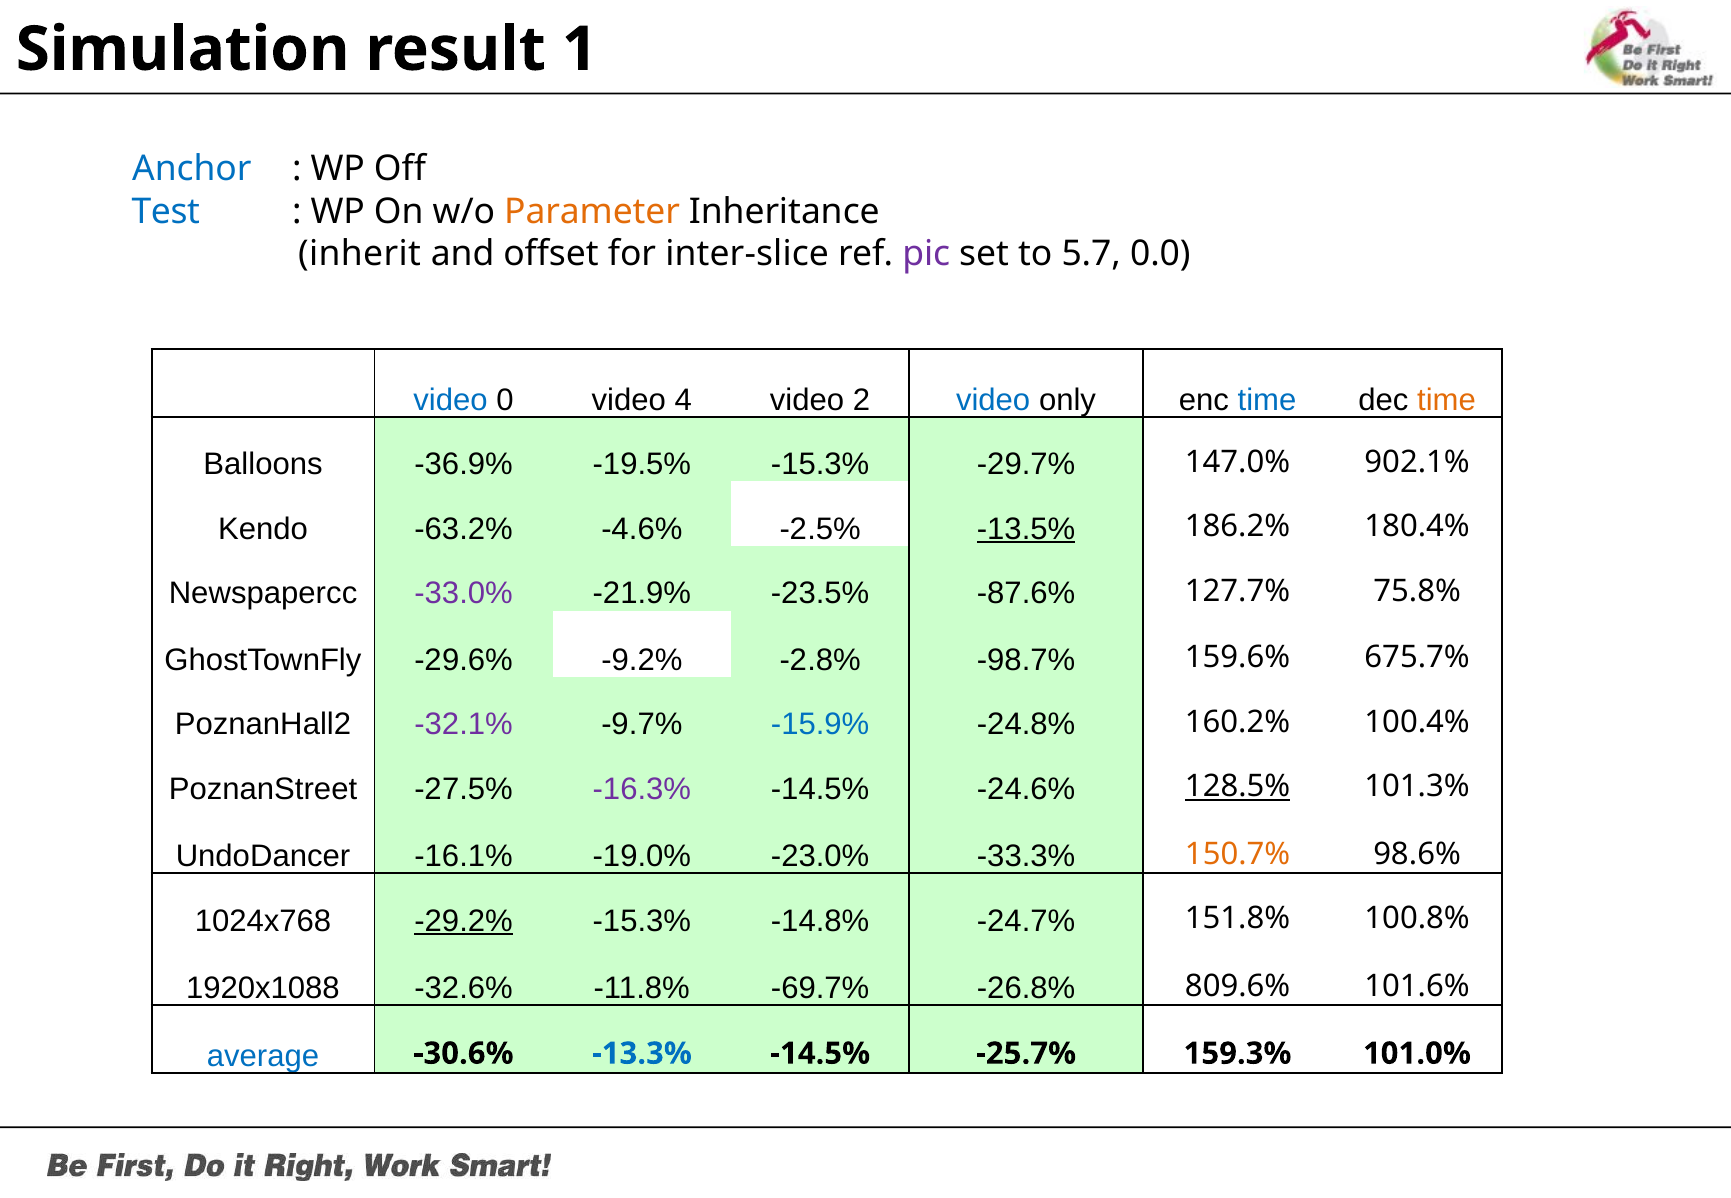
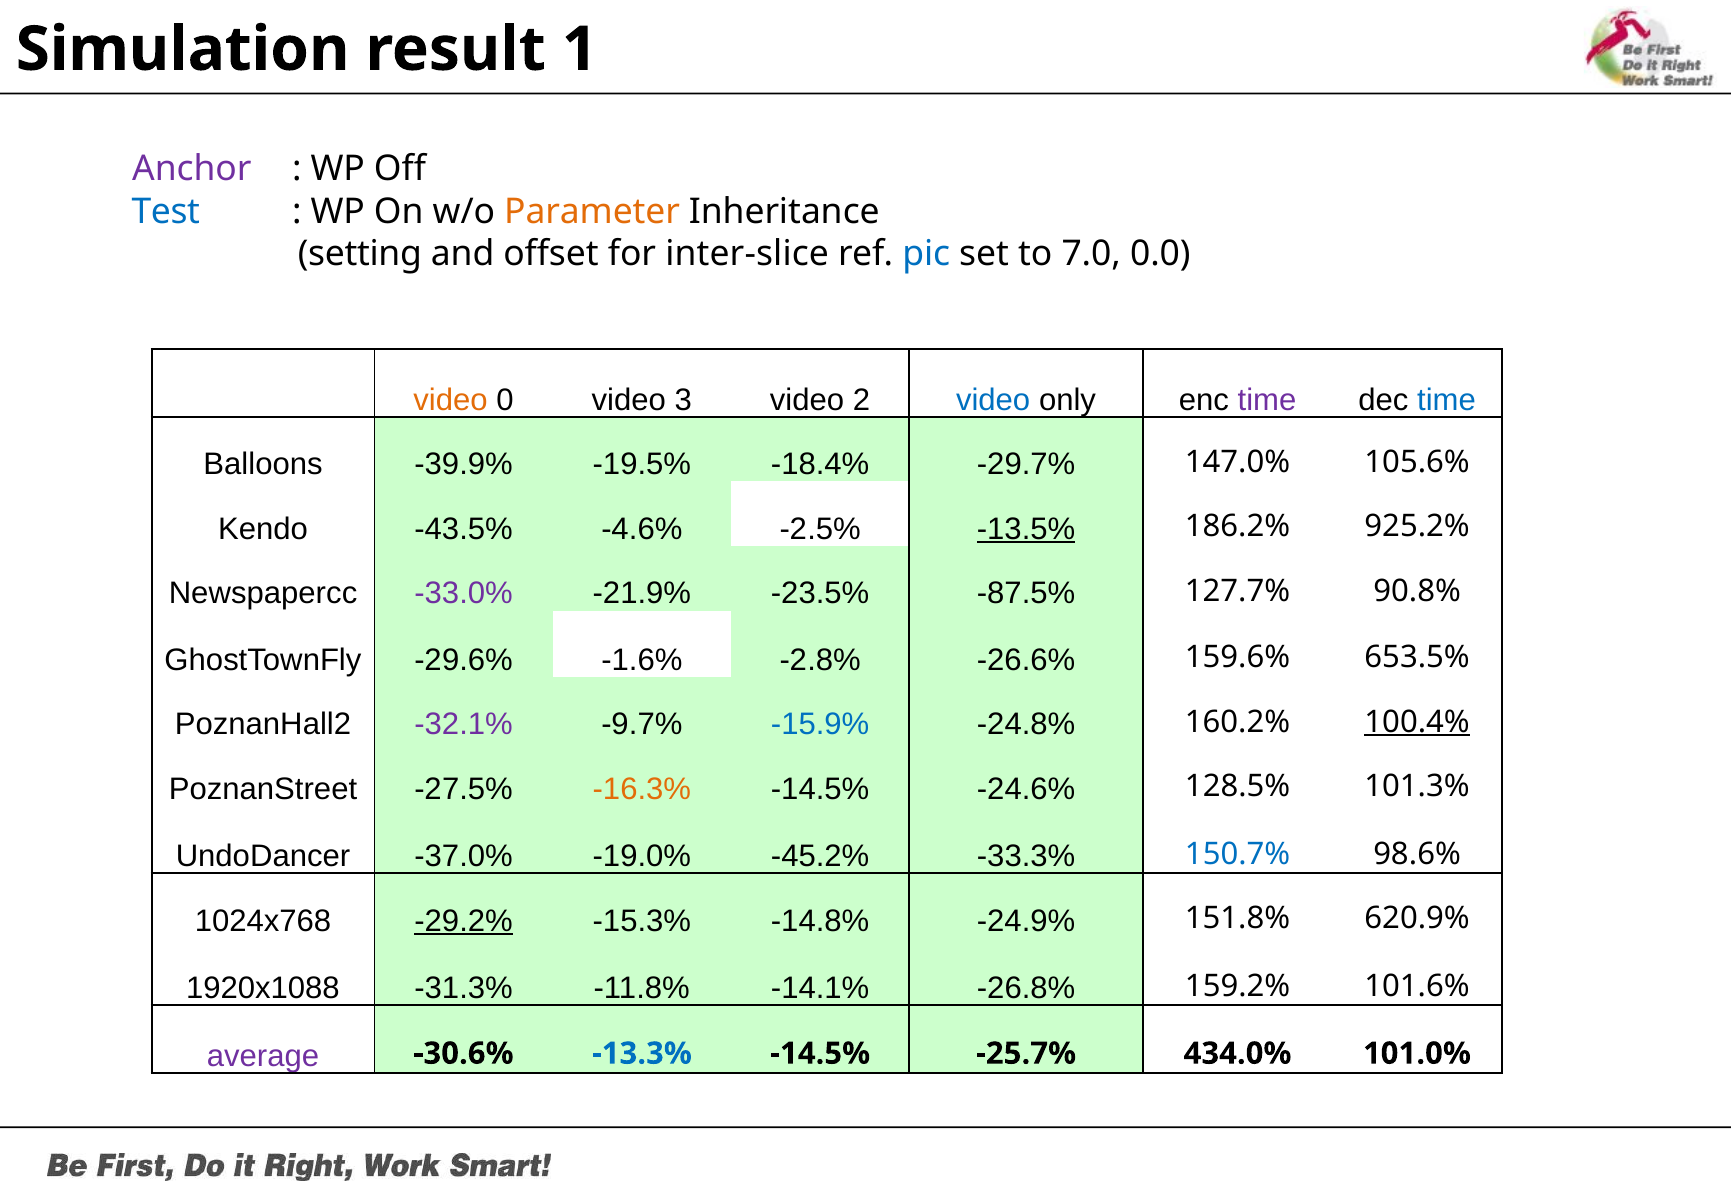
Anchor colour: blue -> purple
inherit: inherit -> setting
pic colour: purple -> blue
5.7: 5.7 -> 7.0
video at (451, 400) colour: blue -> orange
4: 4 -> 3
time at (1267, 400) colour: blue -> purple
time at (1446, 400) colour: orange -> blue
-36.9%: -36.9% -> -39.9%
-19.5% -15.3%: -15.3% -> -18.4%
902.1%: 902.1% -> 105.6%
-63.2%: -63.2% -> -43.5%
180.4%: 180.4% -> 925.2%
-87.6%: -87.6% -> -87.5%
75.8%: 75.8% -> 90.8%
-9.2%: -9.2% -> -1.6%
-98.7%: -98.7% -> -26.6%
675.7%: 675.7% -> 653.5%
100.4% underline: none -> present
-16.3% colour: purple -> orange
128.5% underline: present -> none
-16.1%: -16.1% -> -37.0%
-23.0%: -23.0% -> -45.2%
150.7% colour: orange -> blue
-24.7%: -24.7% -> -24.9%
100.8%: 100.8% -> 620.9%
-32.6%: -32.6% -> -31.3%
-69.7%: -69.7% -> -14.1%
809.6%: 809.6% -> 159.2%
average colour: blue -> purple
159.3%: 159.3% -> 434.0%
